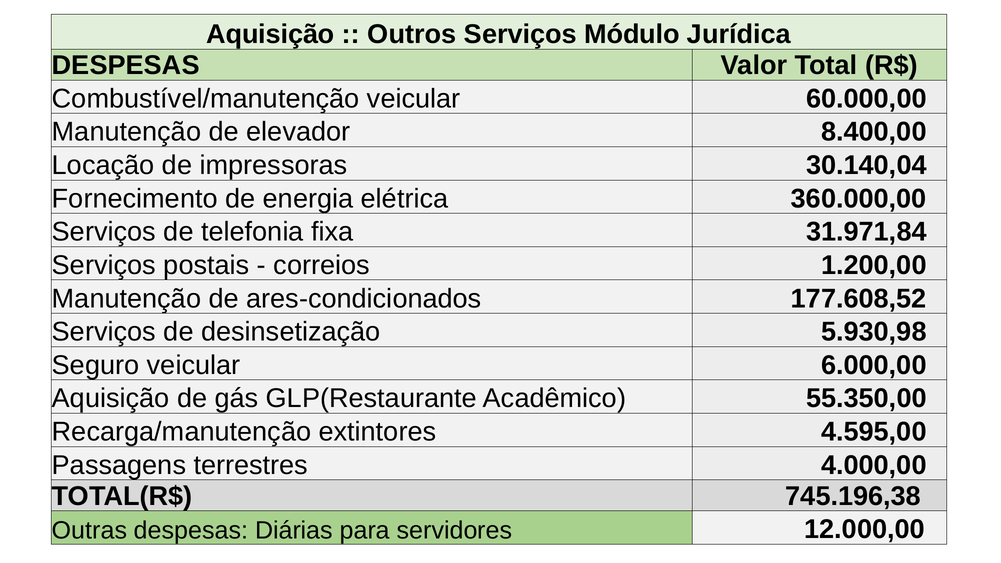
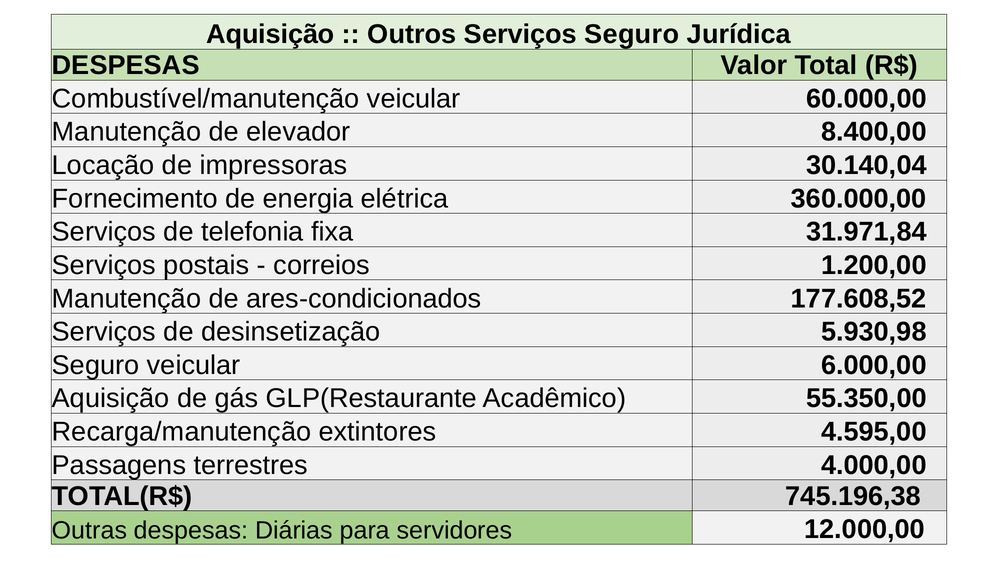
Serviços Módulo: Módulo -> Seguro
